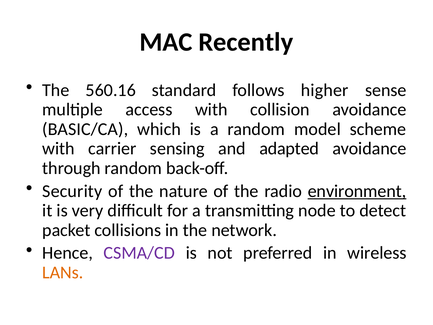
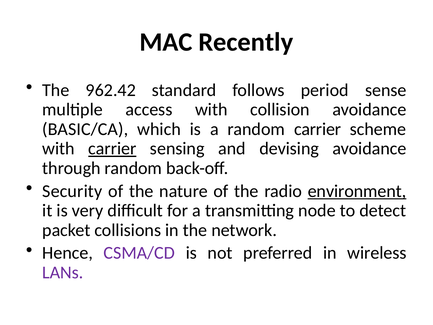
560.16: 560.16 -> 962.42
higher: higher -> period
random model: model -> carrier
carrier at (112, 148) underline: none -> present
adapted: adapted -> devising
LANs colour: orange -> purple
